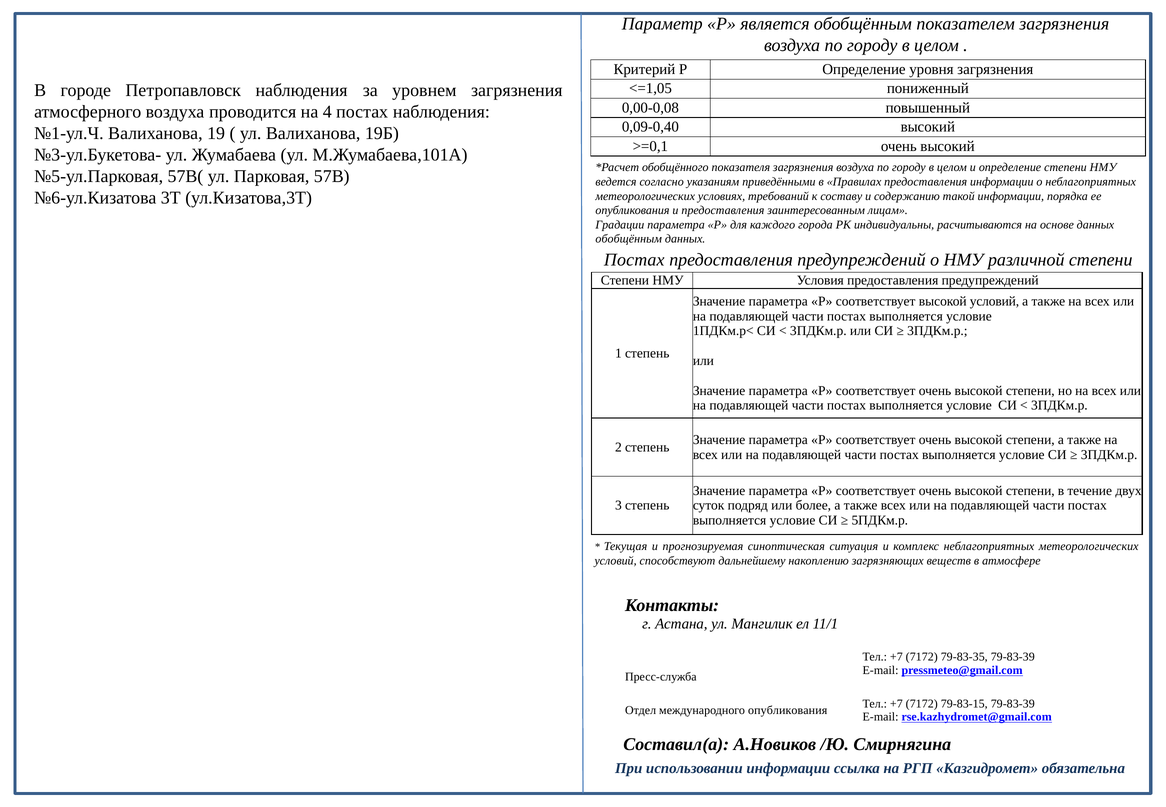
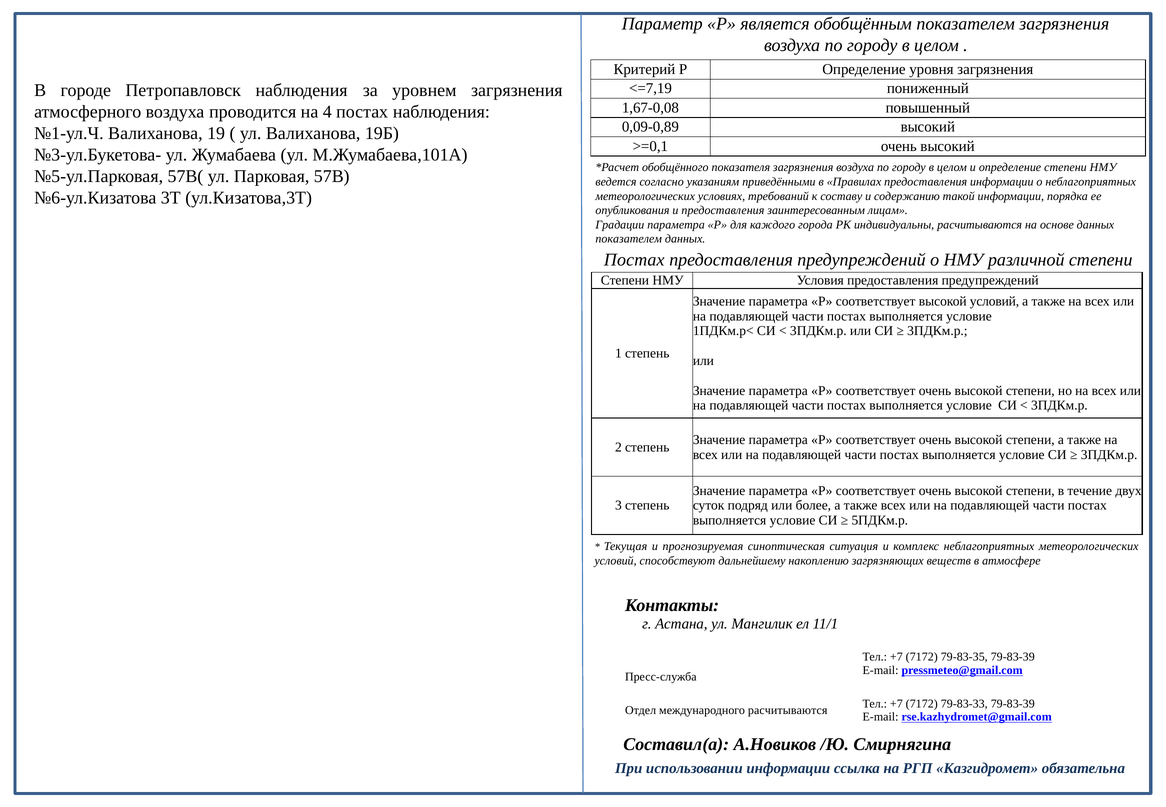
<=1,05: <=1,05 -> <=7,19
0,00-0,08: 0,00-0,08 -> 1,67-0,08
0,09-0,40: 0,09-0,40 -> 0,09-0,89
обобщённым at (629, 239): обобщённым -> показателем
79-83-15: 79-83-15 -> 79-83-33
международного опубликования: опубликования -> расчитываются
